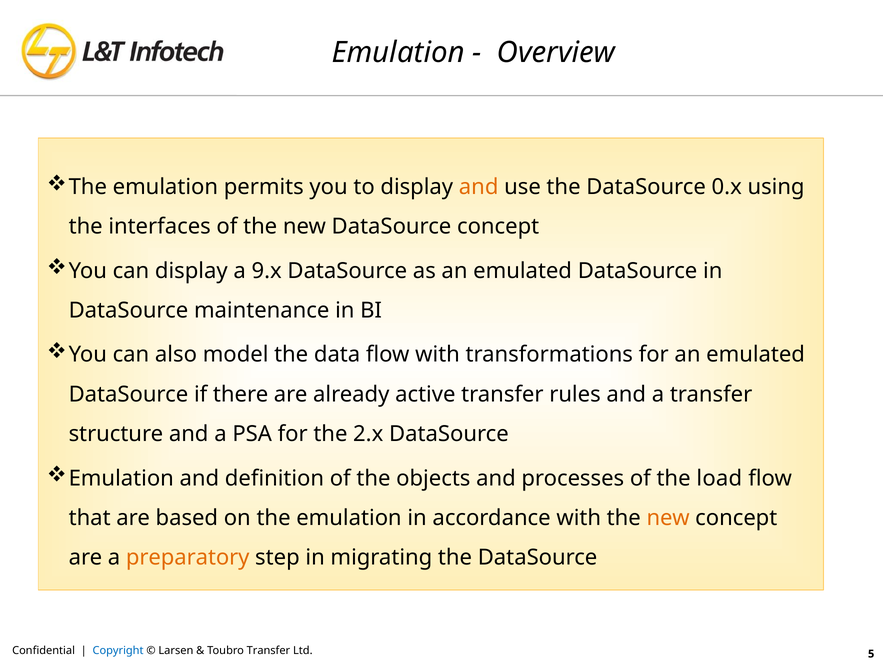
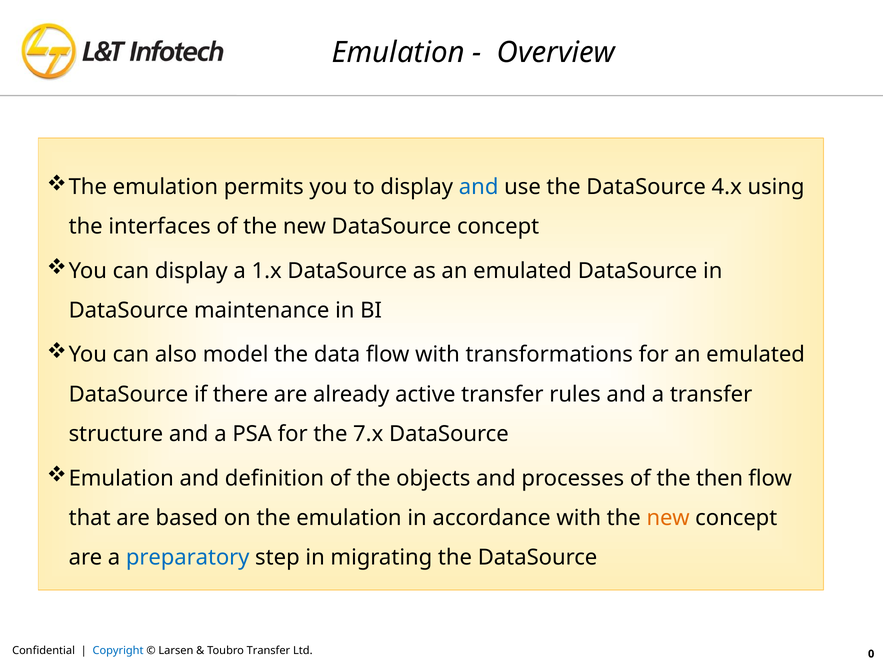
and at (479, 187) colour: orange -> blue
0.x: 0.x -> 4.x
9.x: 9.x -> 1.x
2.x: 2.x -> 7.x
load: load -> then
preparatory colour: orange -> blue
5: 5 -> 0
